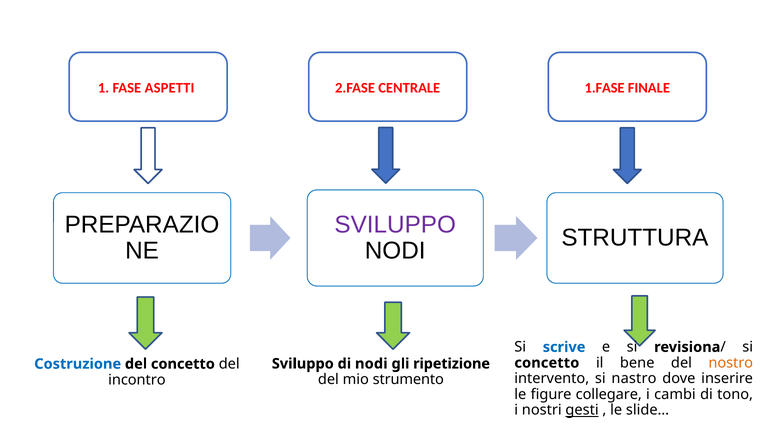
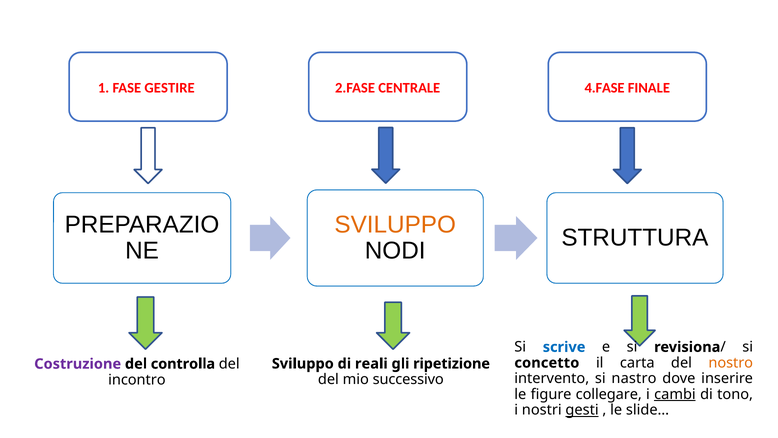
ASPETTI: ASPETTI -> GESTIRE
1.FASE: 1.FASE -> 4.FASE
SVILUPPO at (395, 224) colour: purple -> orange
bene: bene -> carta
di nodi: nodi -> reali
Costruzione colour: blue -> purple
del concetto: concetto -> controlla
strumento: strumento -> successivo
cambi underline: none -> present
